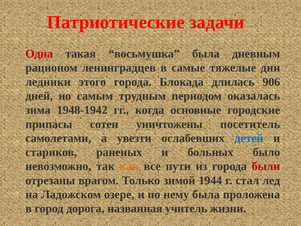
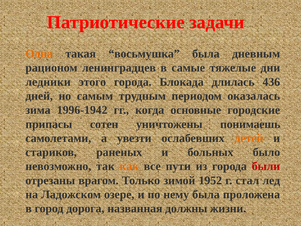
Одна colour: red -> orange
906: 906 -> 436
1948-1942: 1948-1942 -> 1996-1942
посетитель: посетитель -> понимаешь
детей colour: blue -> orange
1944: 1944 -> 1952
учитель: учитель -> должны
